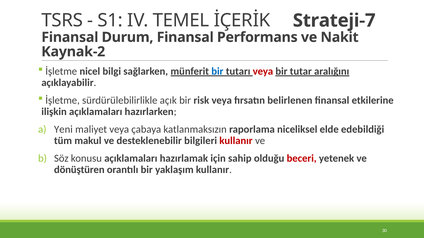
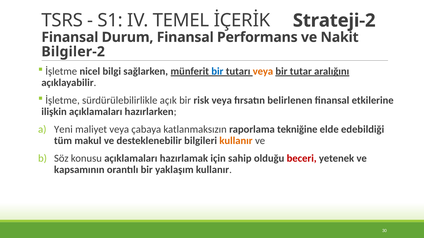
Strateji-7: Strateji-7 -> Strateji-2
Kaynak-2: Kaynak-2 -> Bilgiler-2
veya at (263, 71) colour: red -> orange
niceliksel: niceliksel -> tekniğine
kullanır at (236, 141) colour: red -> orange
dönüştüren: dönüştüren -> kapsamının
